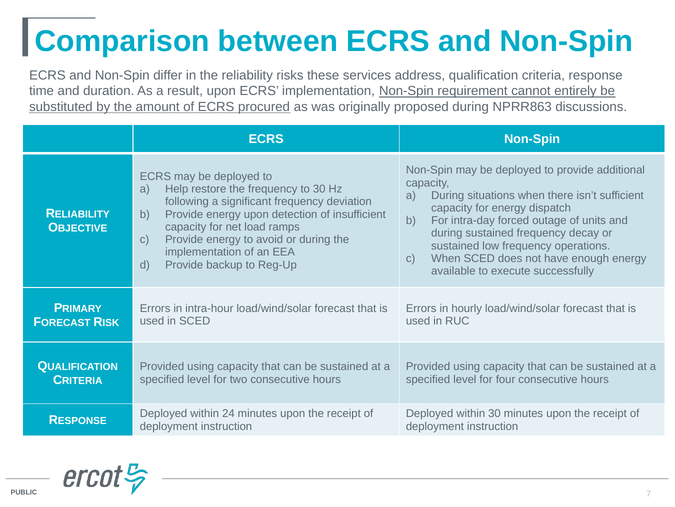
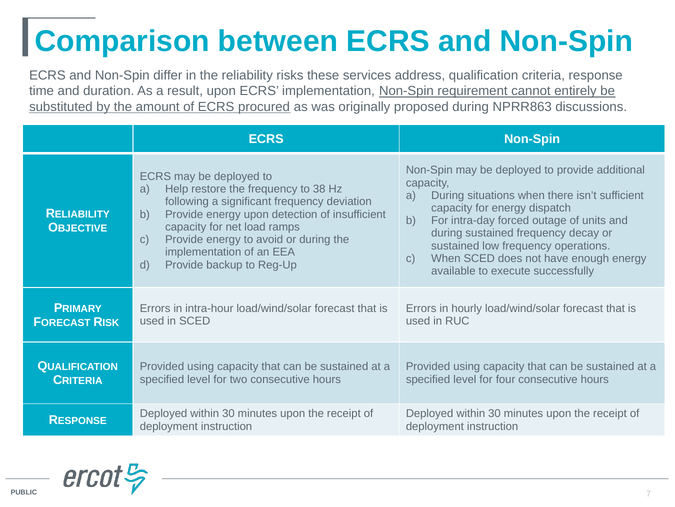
to 30: 30 -> 38
24 at (228, 413): 24 -> 30
